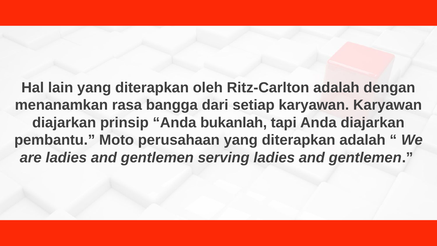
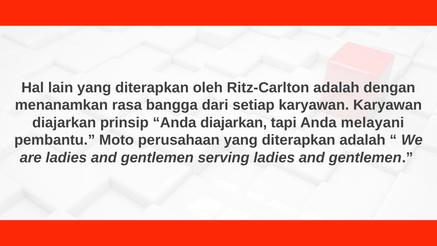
Anda bukanlah: bukanlah -> diajarkan
Anda diajarkan: diajarkan -> melayani
